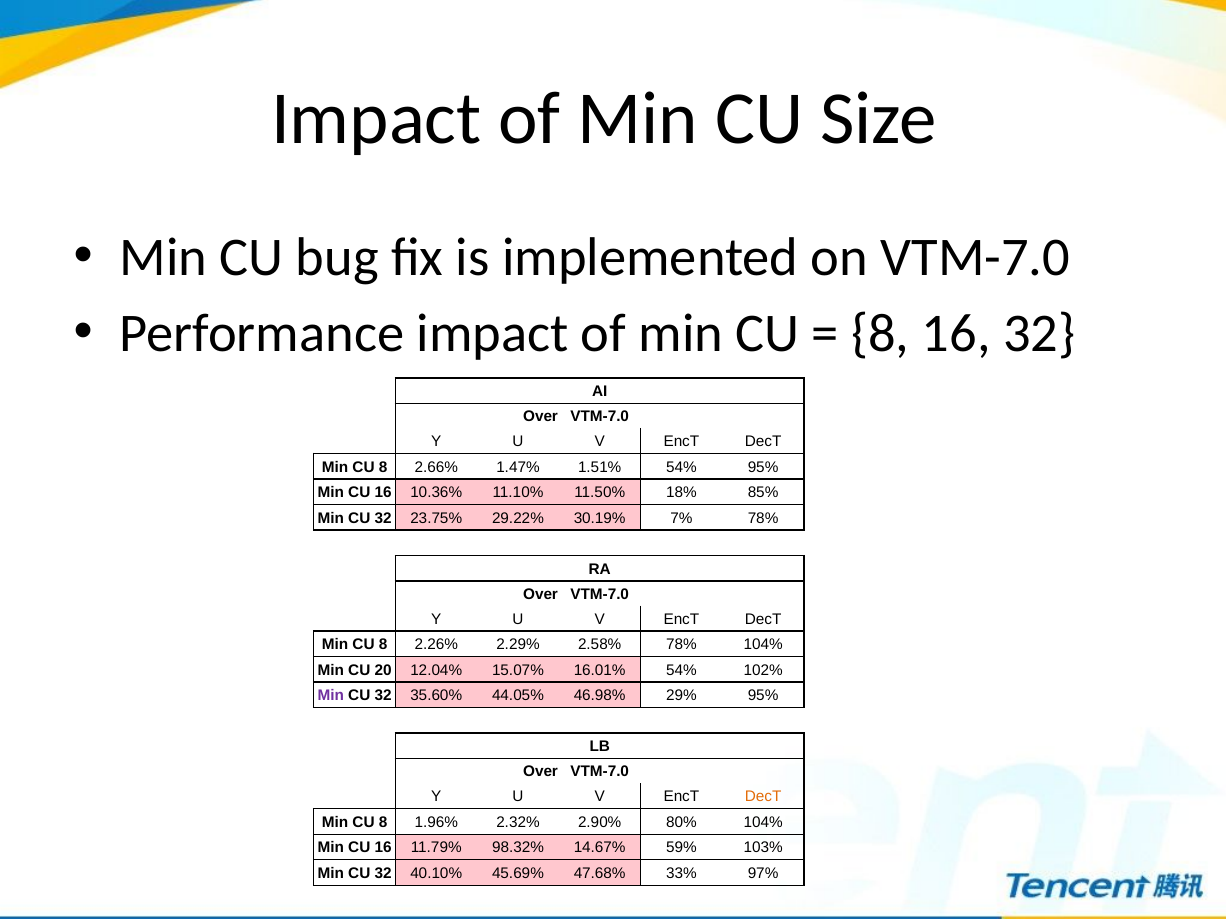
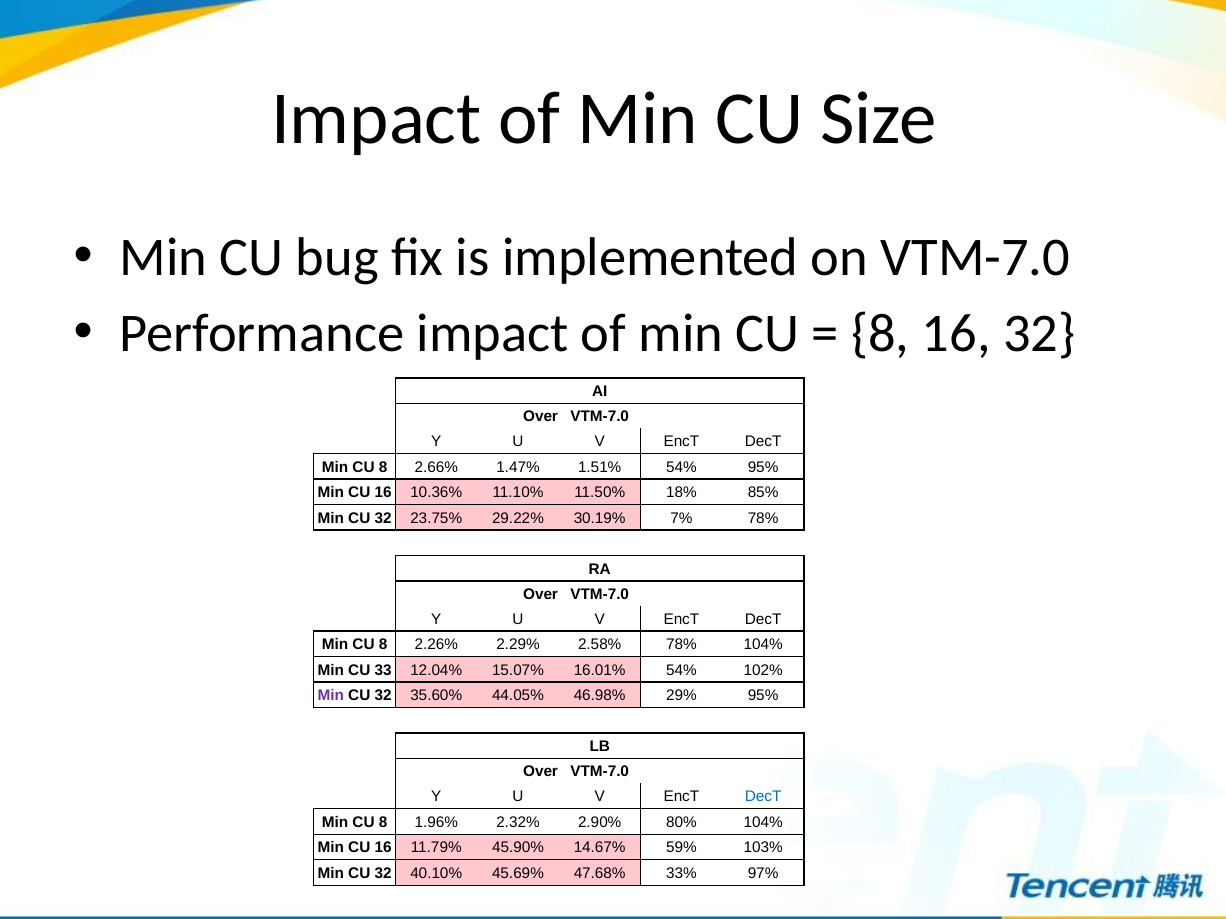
20: 20 -> 33
DecT at (763, 797) colour: orange -> blue
98.32%: 98.32% -> 45.90%
